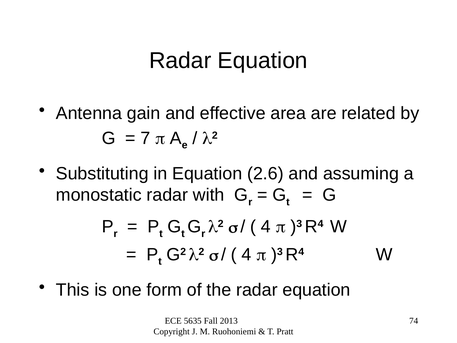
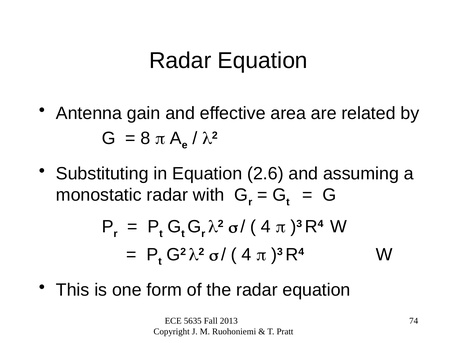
7: 7 -> 8
